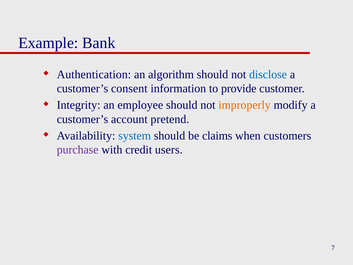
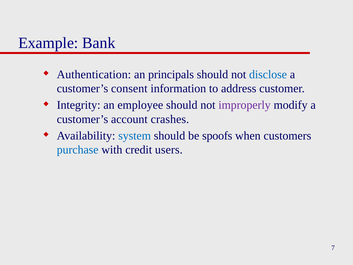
algorithm: algorithm -> principals
provide: provide -> address
improperly colour: orange -> purple
pretend: pretend -> crashes
claims: claims -> spoofs
purchase colour: purple -> blue
